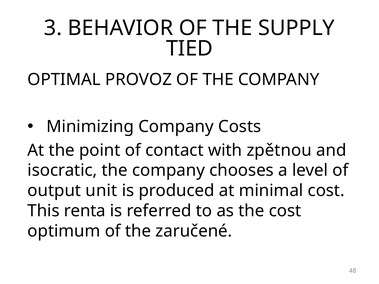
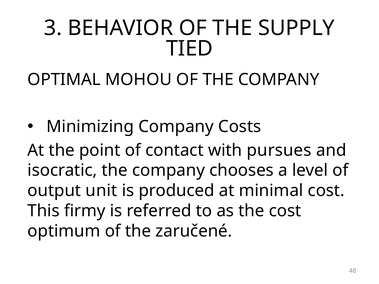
PROVOZ: PROVOZ -> MOHOU
zpětnou: zpětnou -> pursues
renta: renta -> firmy
